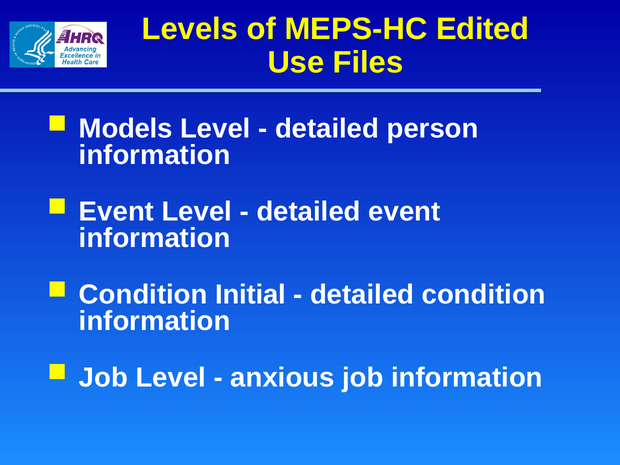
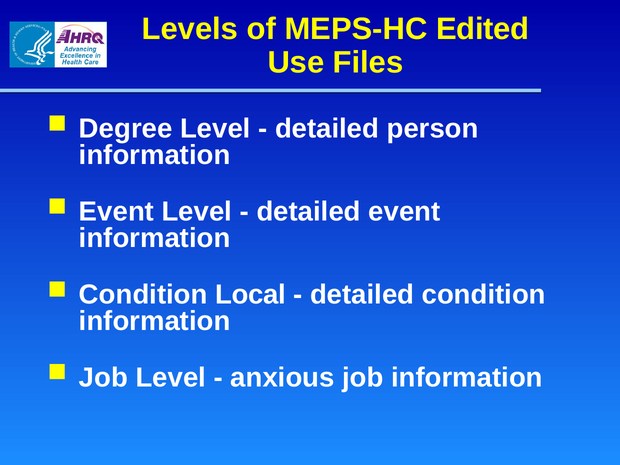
Models: Models -> Degree
Initial: Initial -> Local
